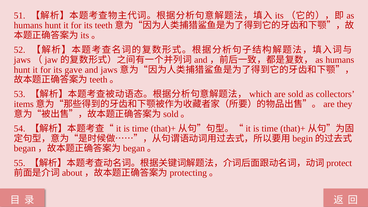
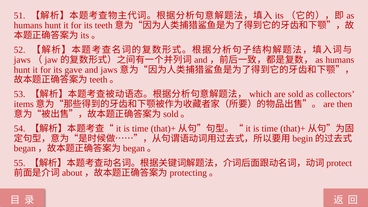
they: they -> then
